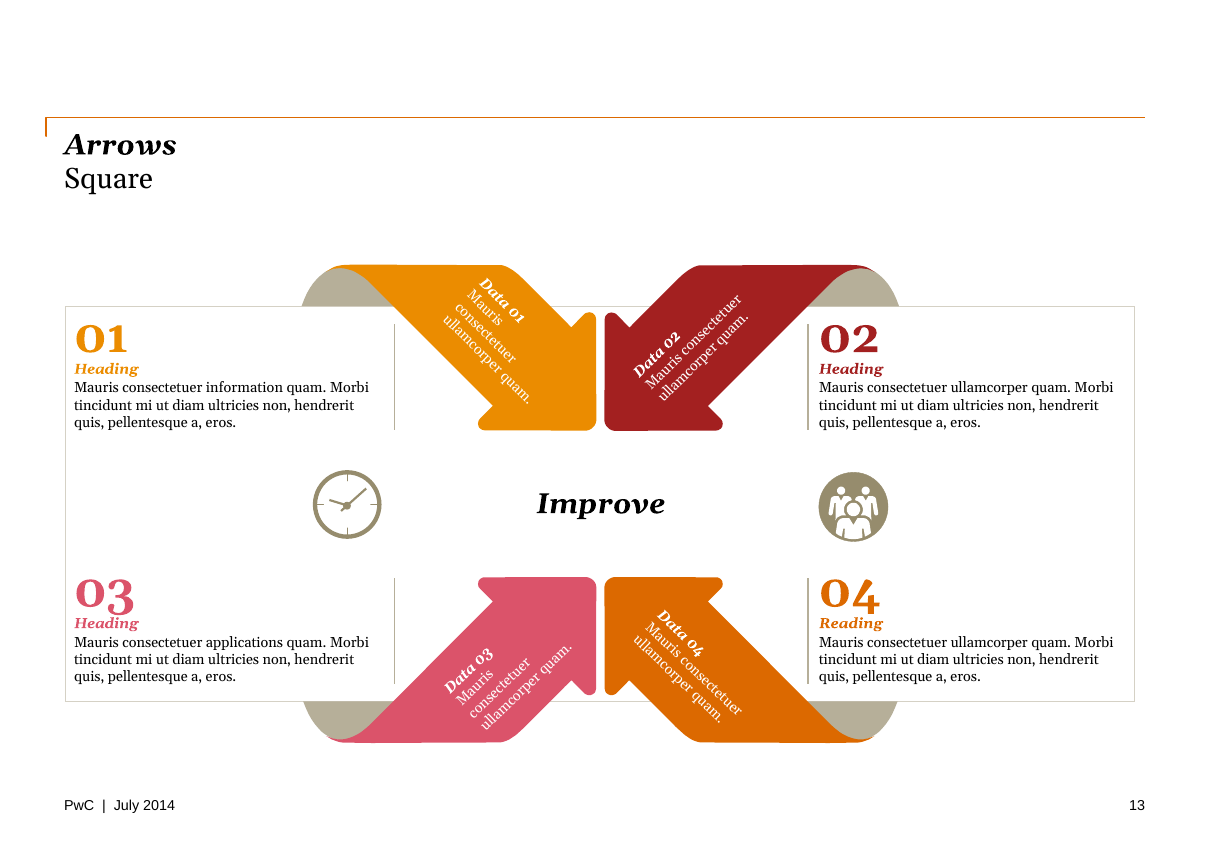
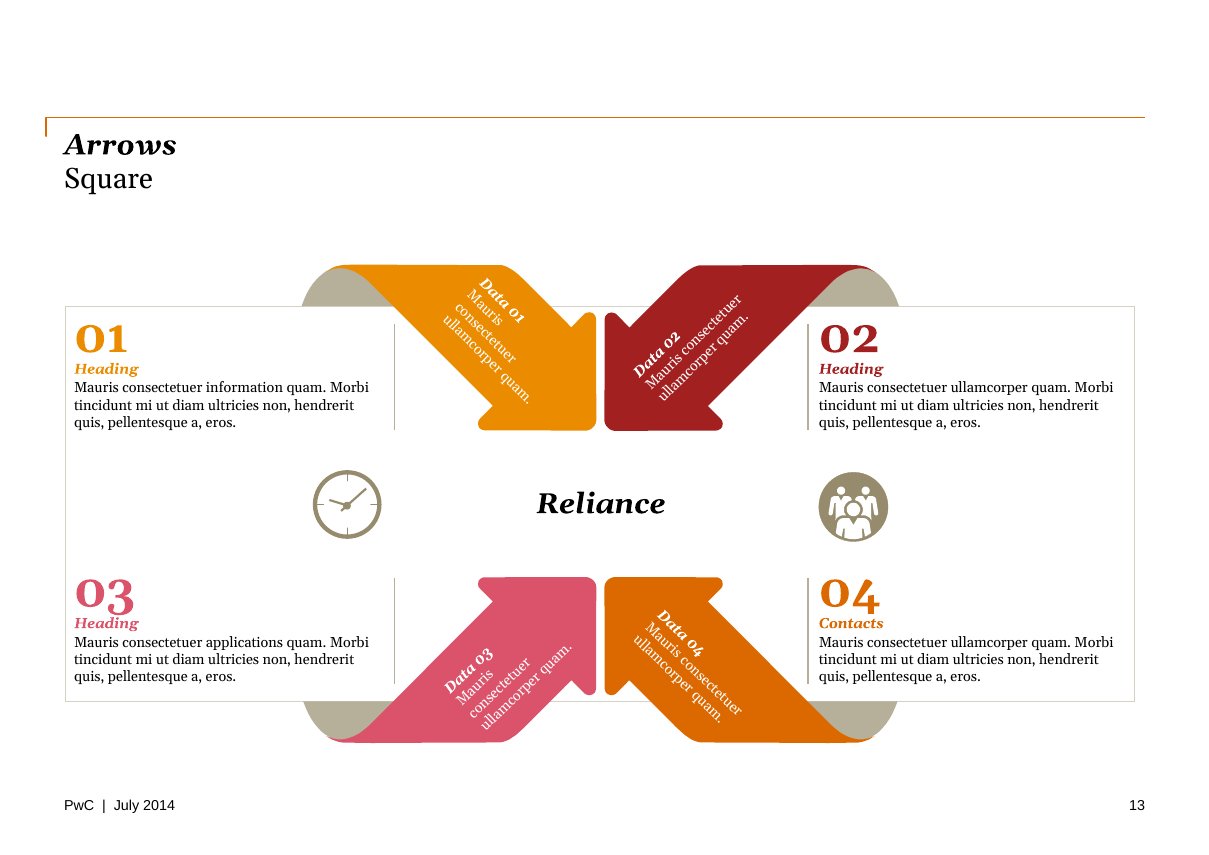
Improve: Improve -> Reliance
Reading: Reading -> Contacts
